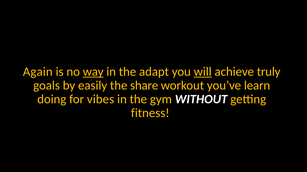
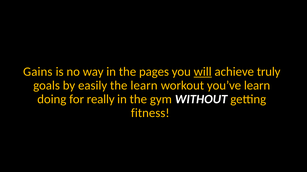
Again: Again -> Gains
way underline: present -> none
adapt: adapt -> pages
the share: share -> learn
vibes: vibes -> really
